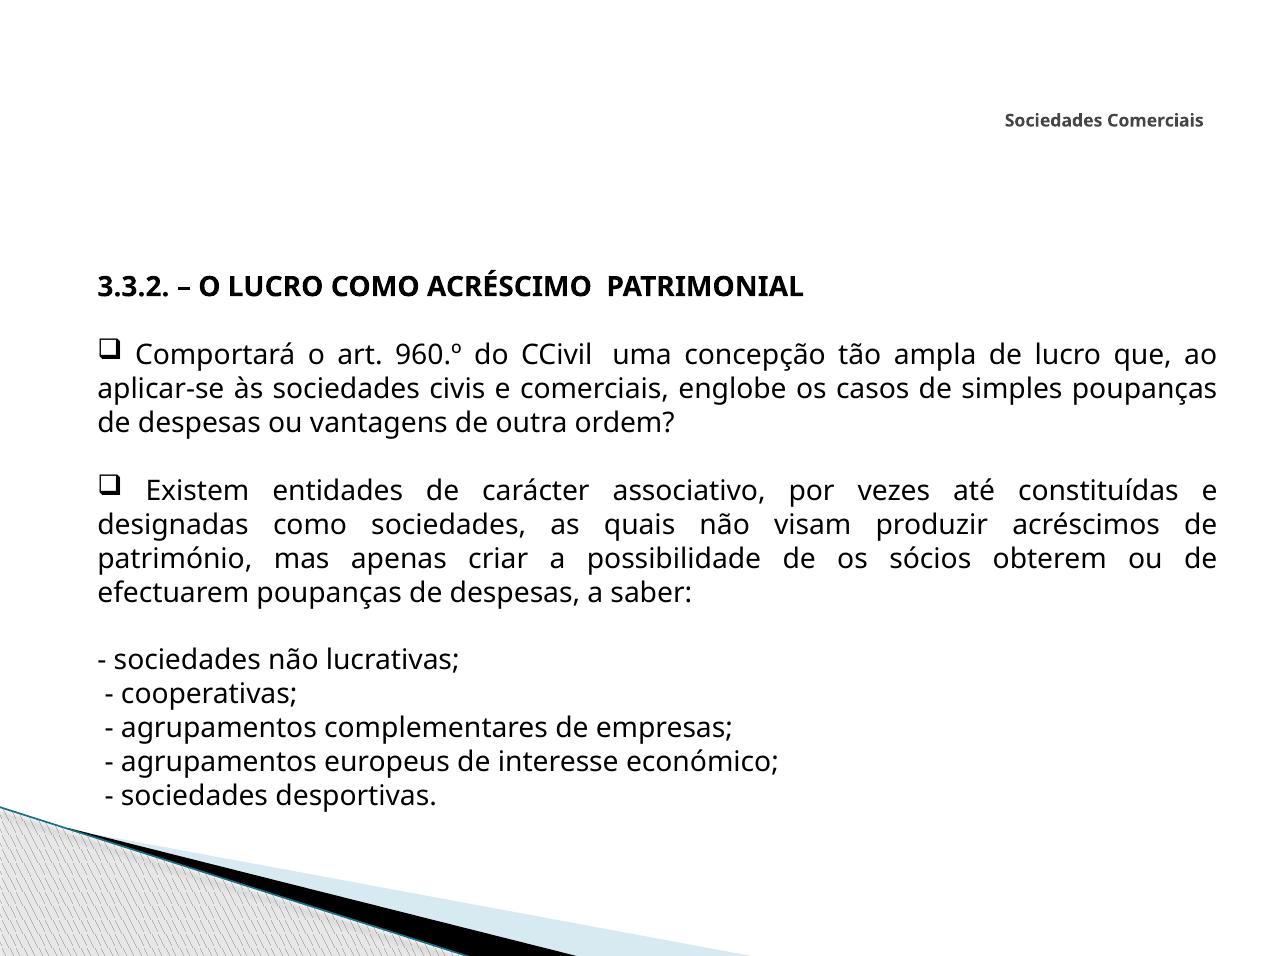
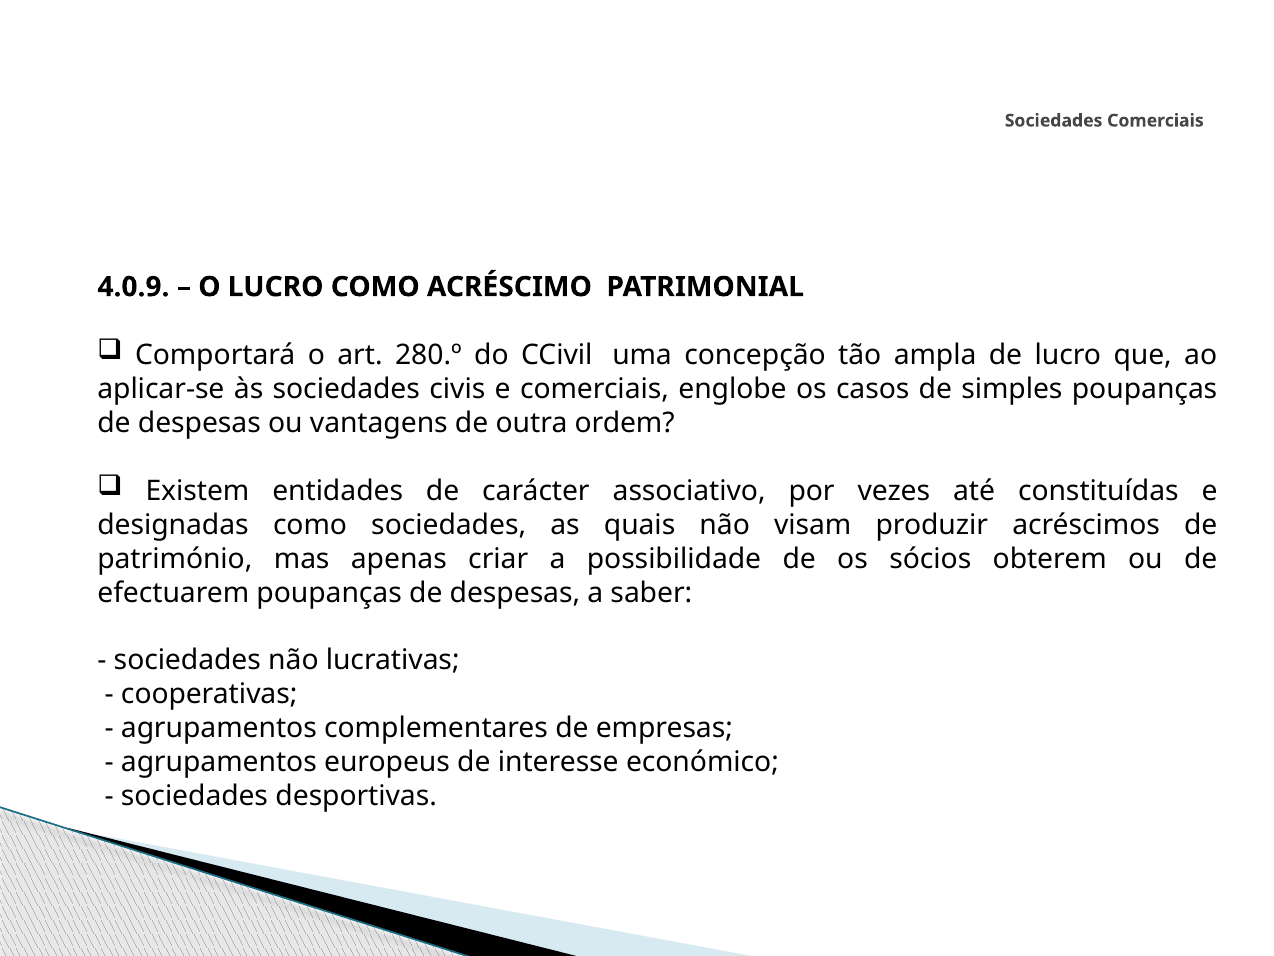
3.3.2: 3.3.2 -> 4.0.9
960.º: 960.º -> 280.º
